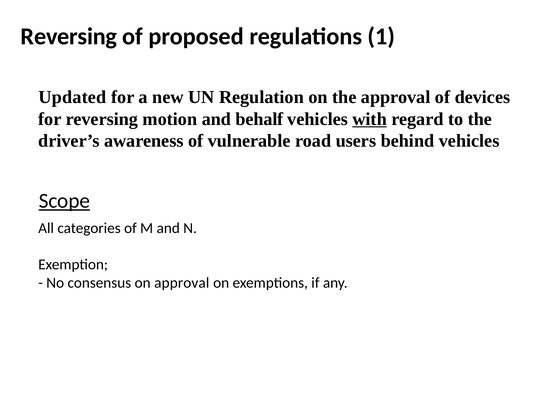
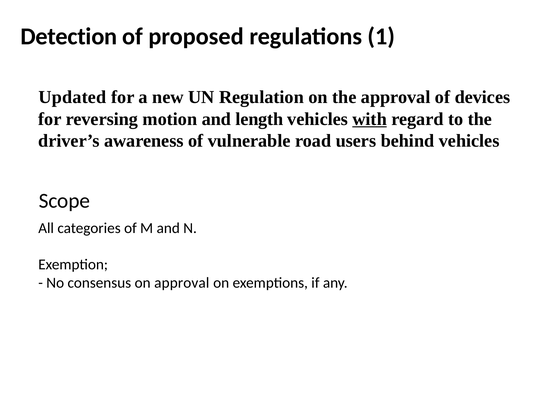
Reversing at (69, 36): Reversing -> Detection
behalf: behalf -> length
Scope underline: present -> none
